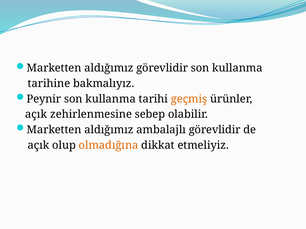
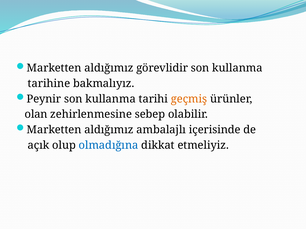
açık at (36, 115): açık -> olan
ambalajlı görevlidir: görevlidir -> içerisinde
olmadığına colour: orange -> blue
